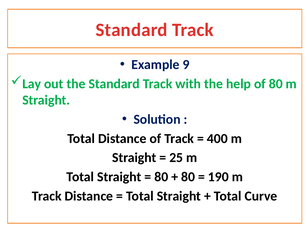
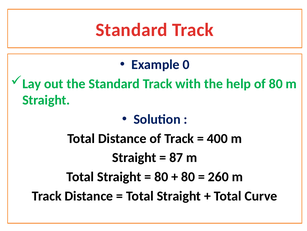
9: 9 -> 0
25: 25 -> 87
190: 190 -> 260
